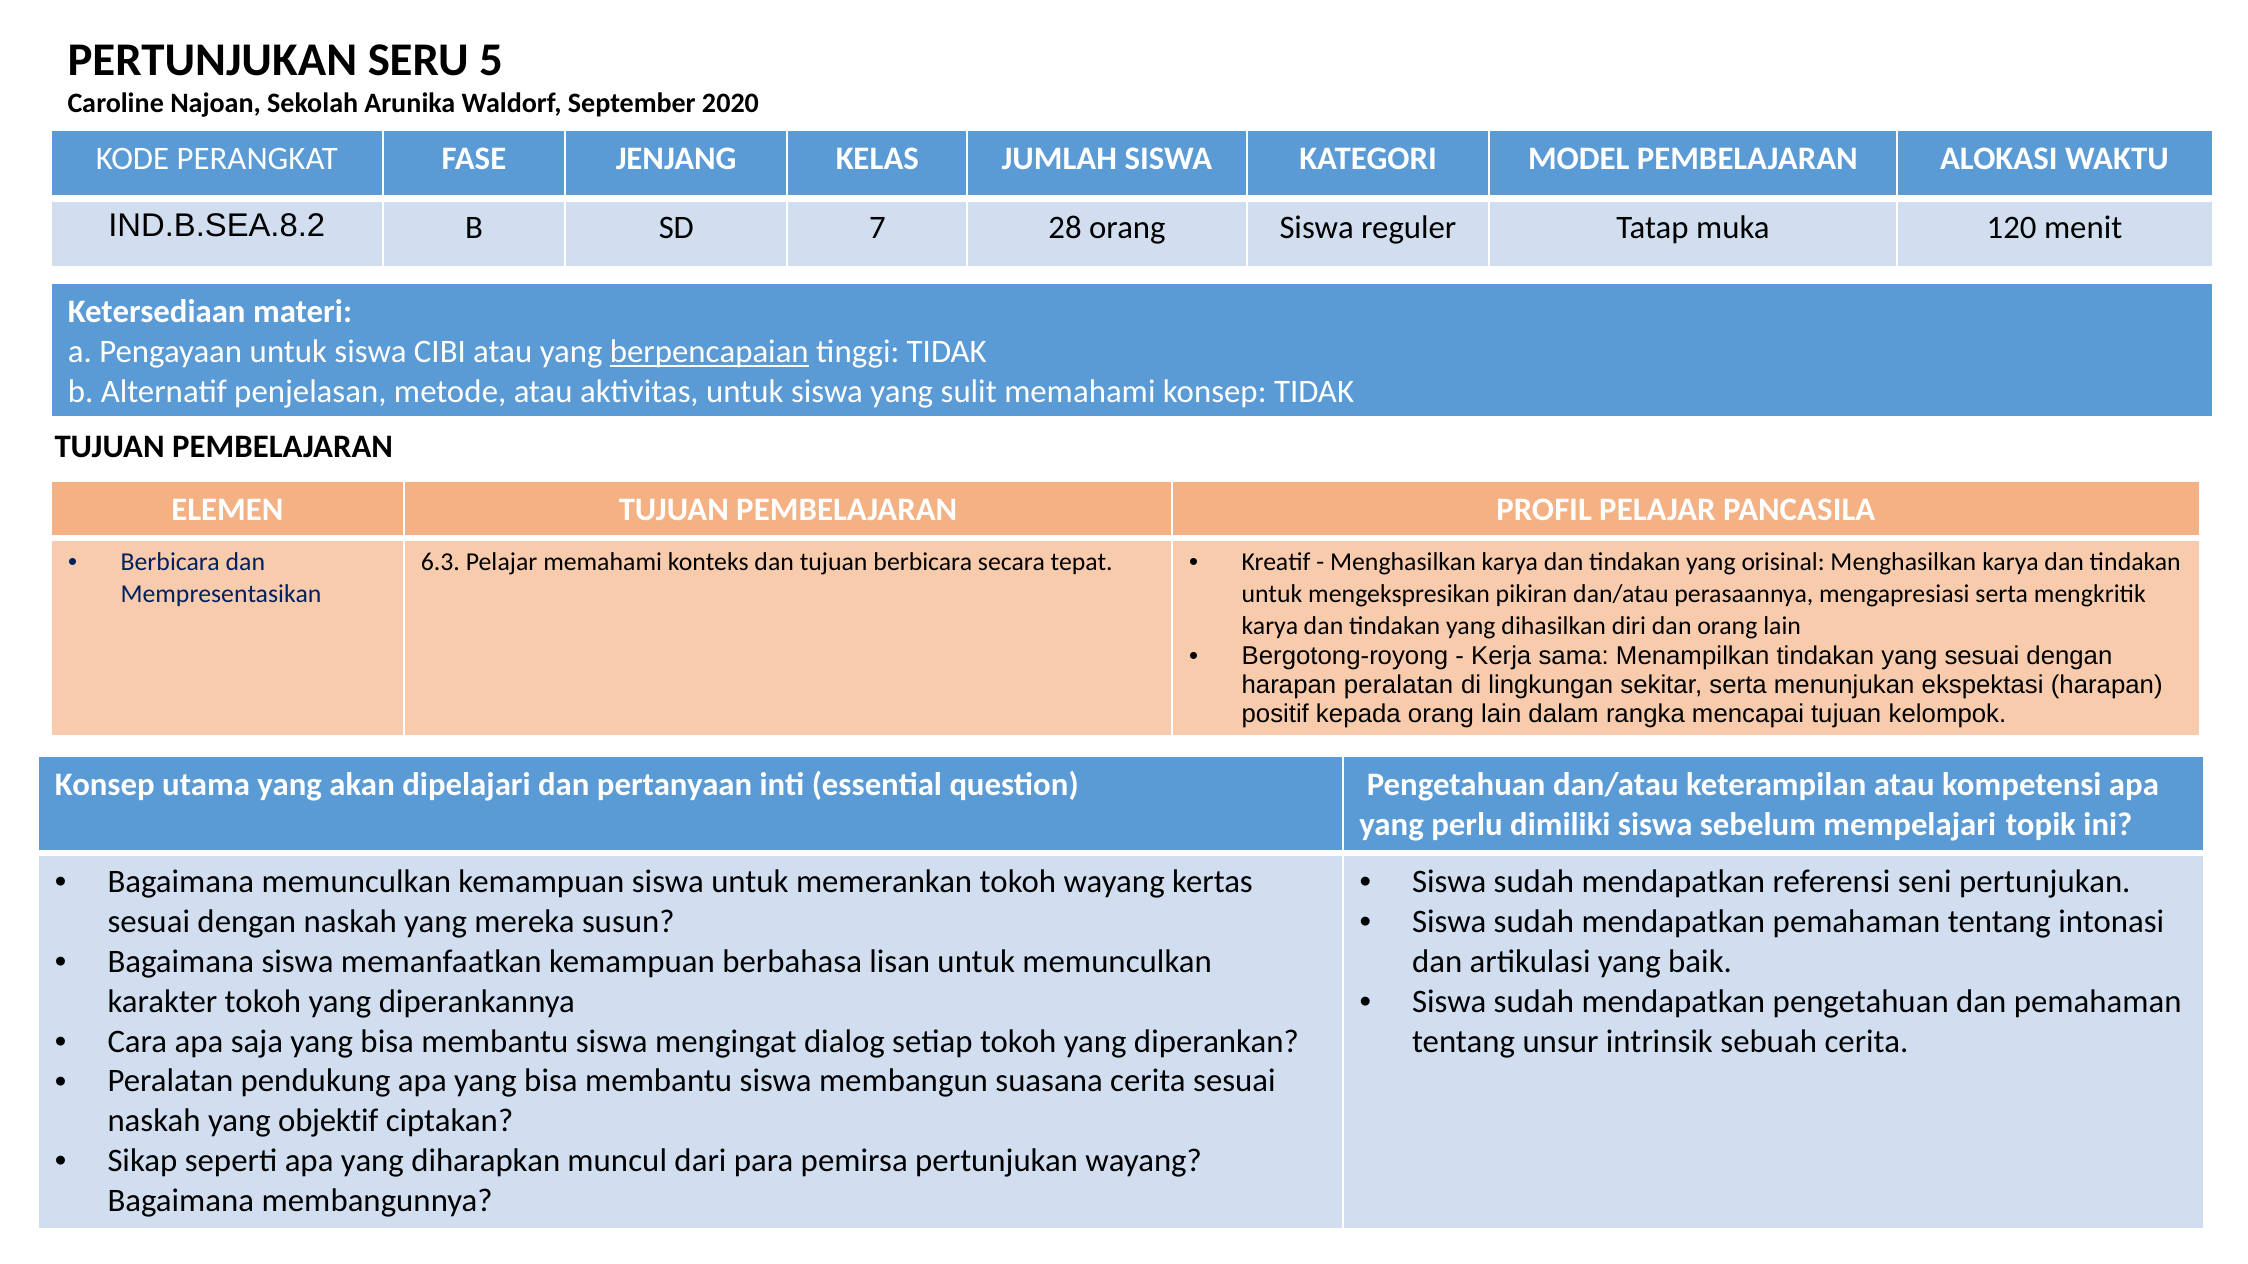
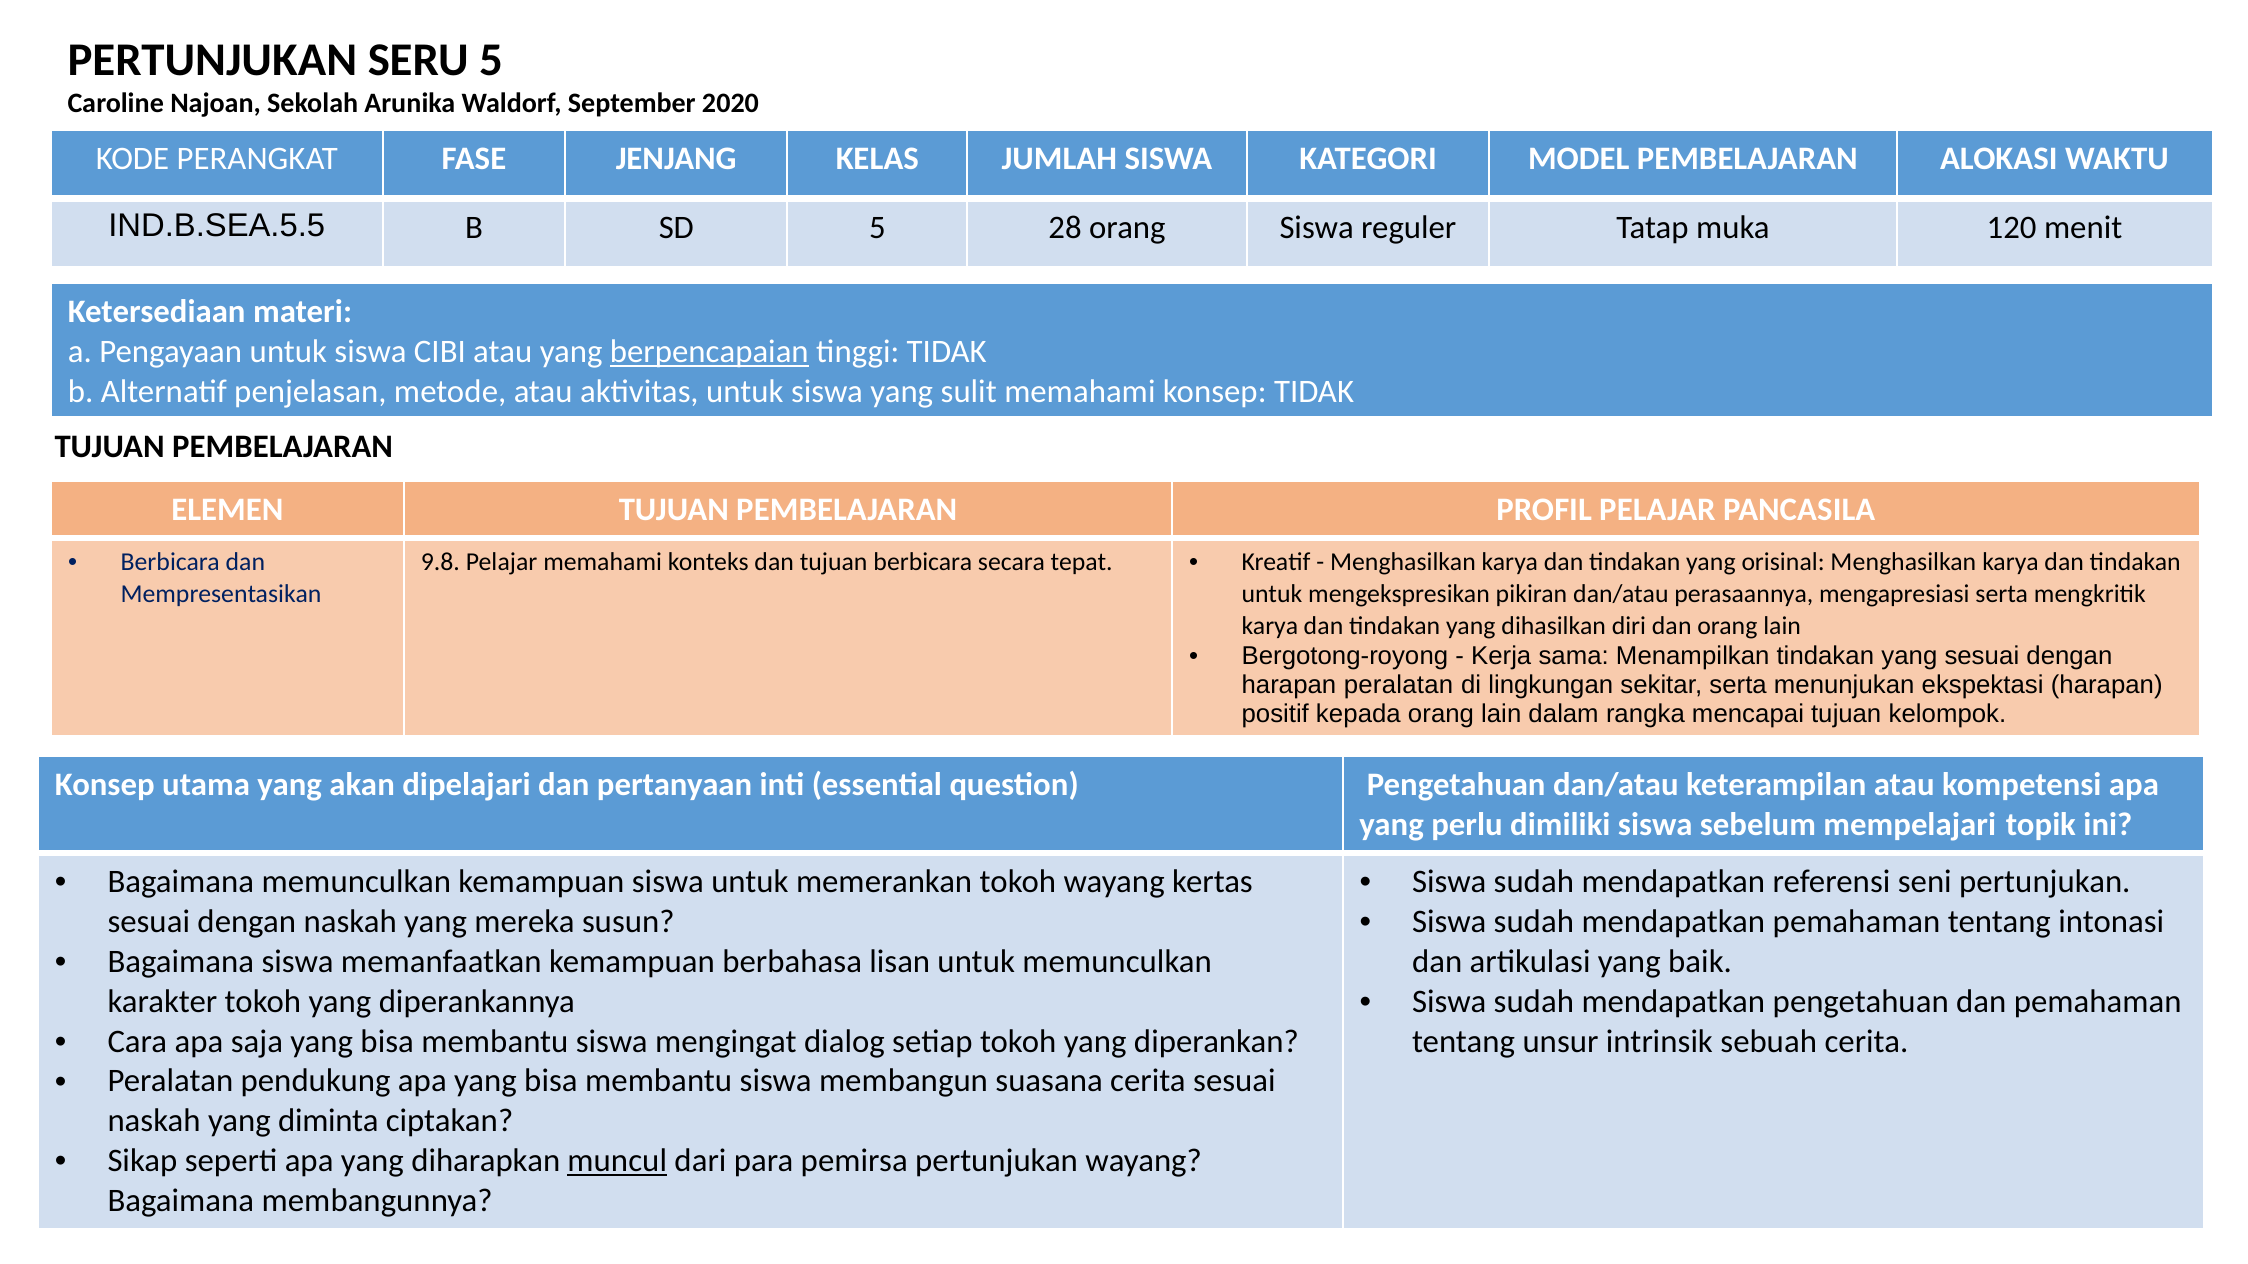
IND.B.SEA.8.2: IND.B.SEA.8.2 -> IND.B.SEA.5.5
SD 7: 7 -> 5
6.3: 6.3 -> 9.8
objektif: objektif -> diminta
muncul underline: none -> present
